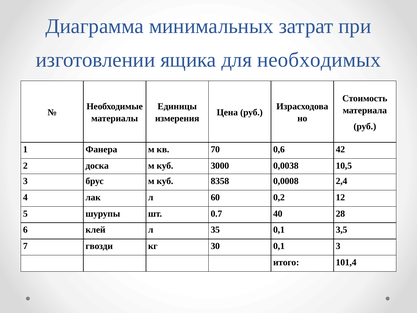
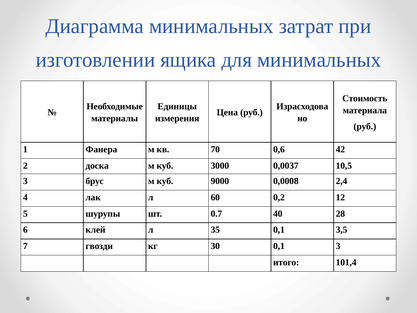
для необходимых: необходимых -> минимальных
0,0038: 0,0038 -> 0,0037
8358: 8358 -> 9000
